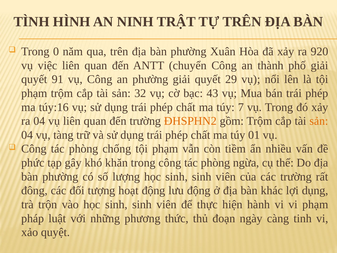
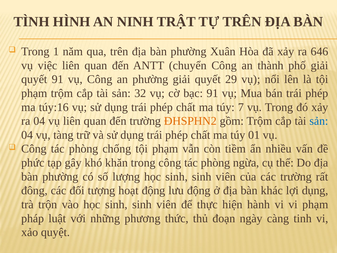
0: 0 -> 1
920: 920 -> 646
bạc 43: 43 -> 91
sản at (319, 121) colour: orange -> blue
